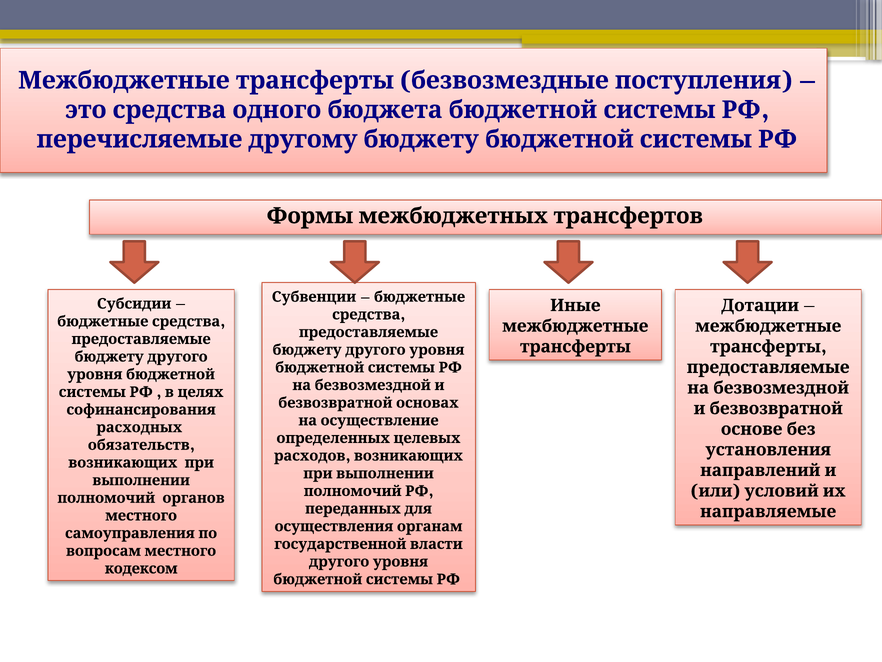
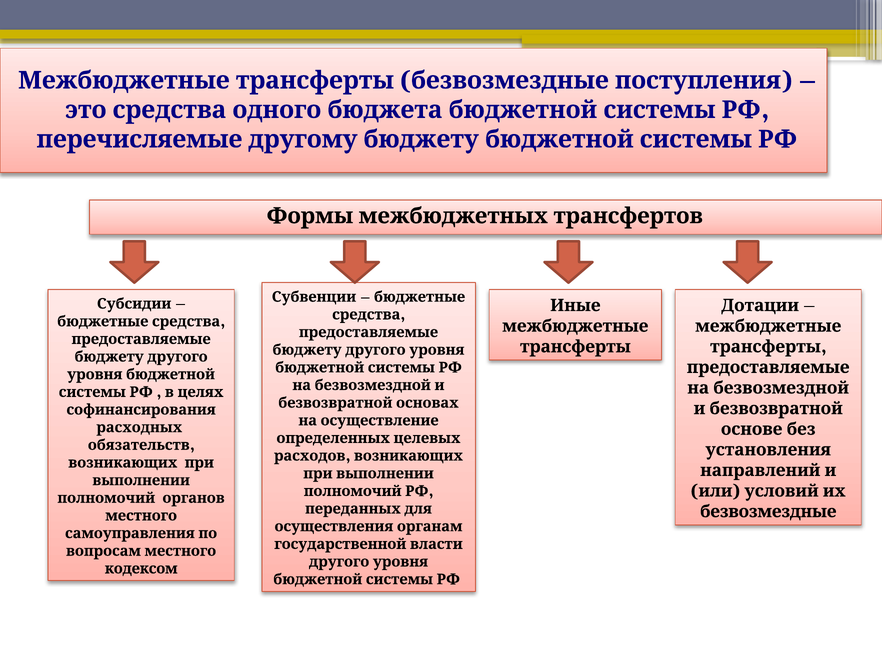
направляемые at (768, 511): направляемые -> безвозмездные
